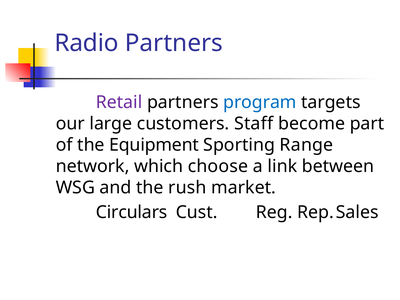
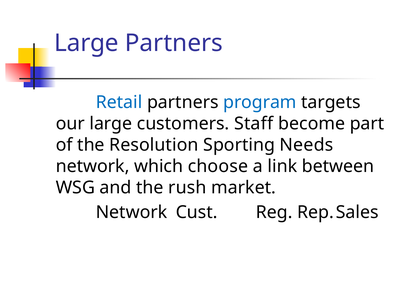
Radio at (87, 43): Radio -> Large
Retail colour: purple -> blue
Equipment: Equipment -> Resolution
Range: Range -> Needs
Circulars at (132, 212): Circulars -> Network
